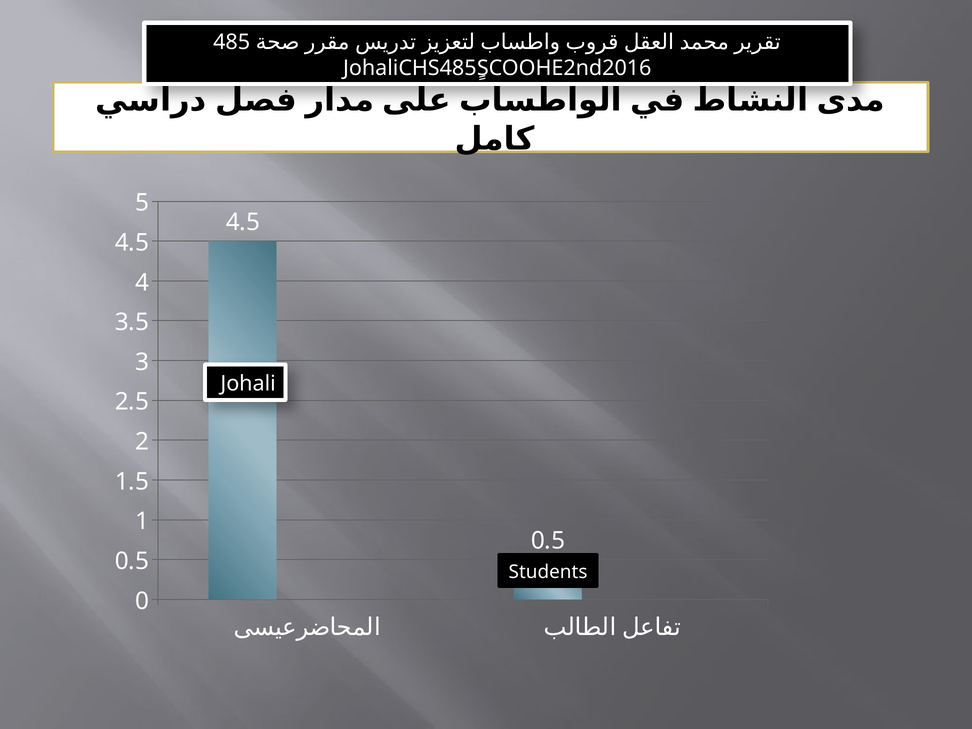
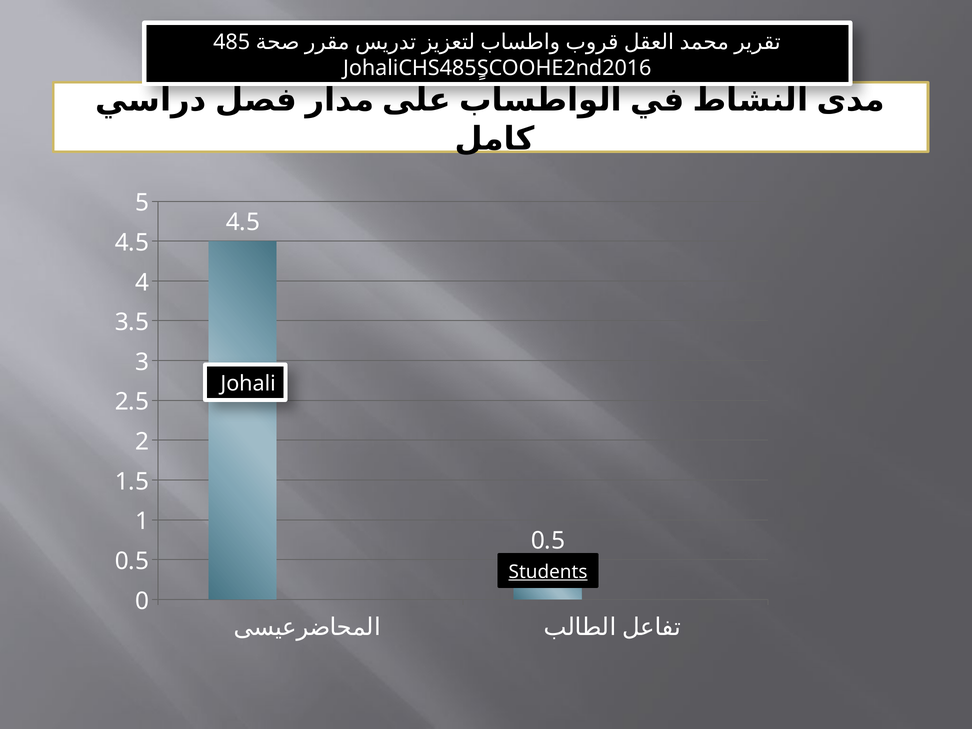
Students underline: none -> present
